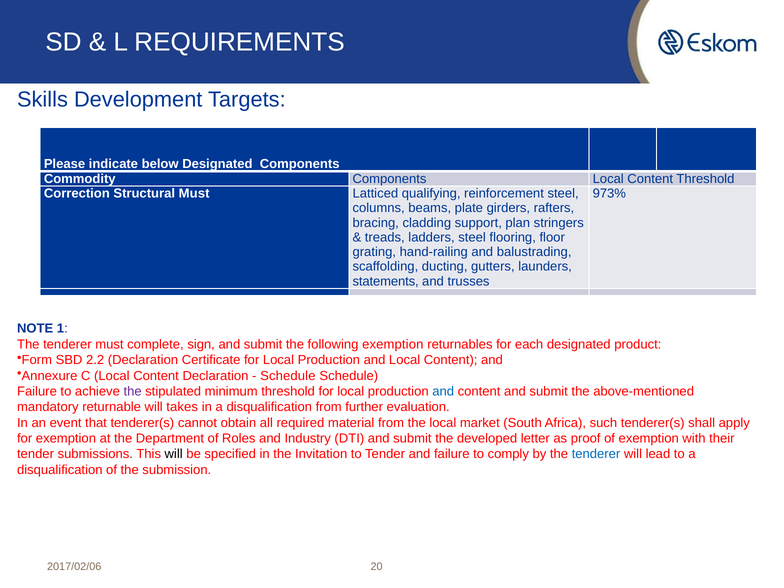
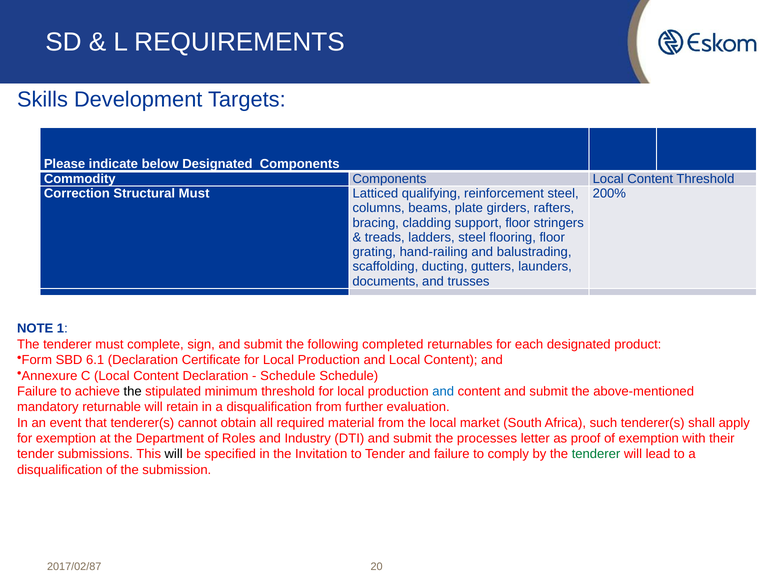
973%: 973% -> 200%
support plan: plan -> floor
statements: statements -> documents
following exemption: exemption -> completed
2.2: 2.2 -> 6.1
the at (133, 391) colour: purple -> black
takes: takes -> retain
developed: developed -> processes
tenderer at (596, 454) colour: blue -> green
2017/02/06: 2017/02/06 -> 2017/02/87
